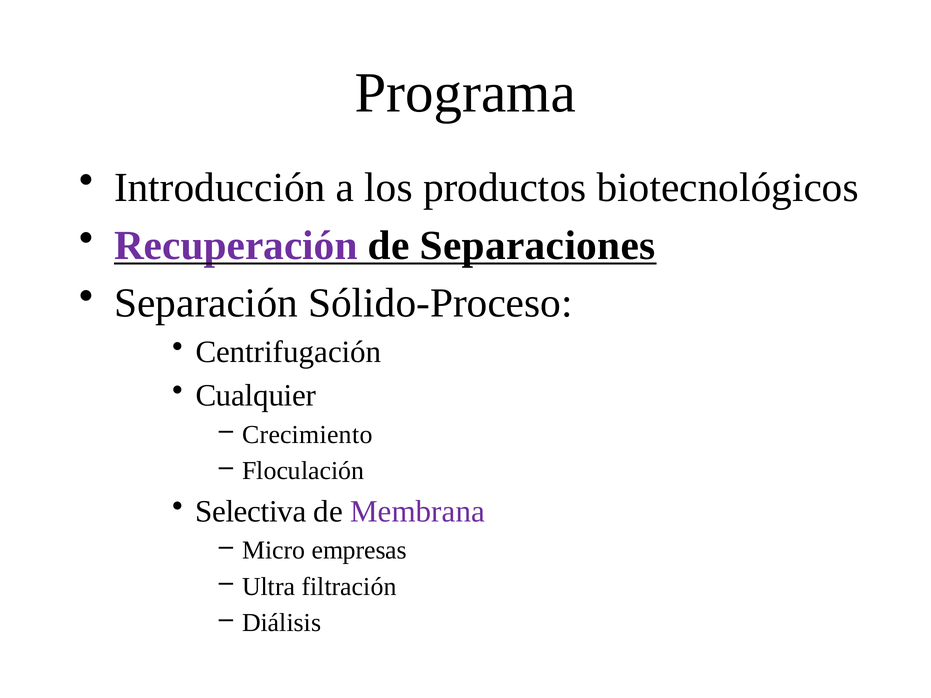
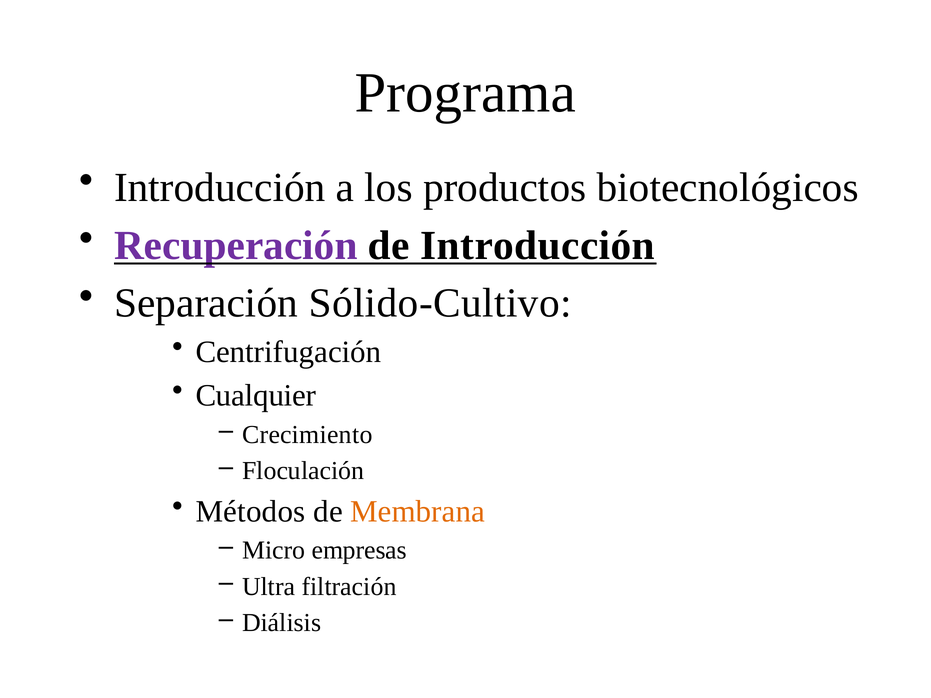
de Separaciones: Separaciones -> Introducción
Sólido-Proceso: Sólido-Proceso -> Sólido-Cultivo
Selectiva: Selectiva -> Métodos
Membrana colour: purple -> orange
